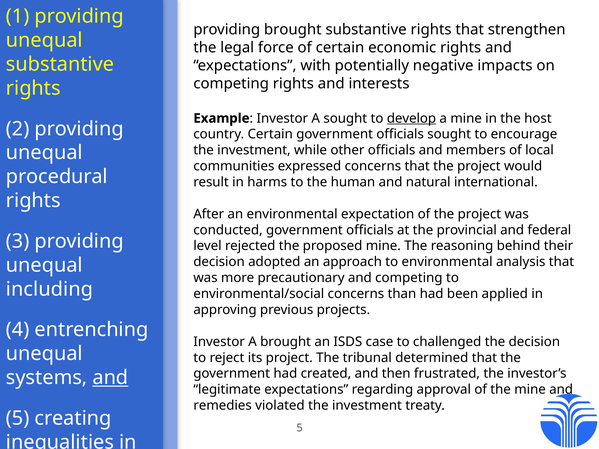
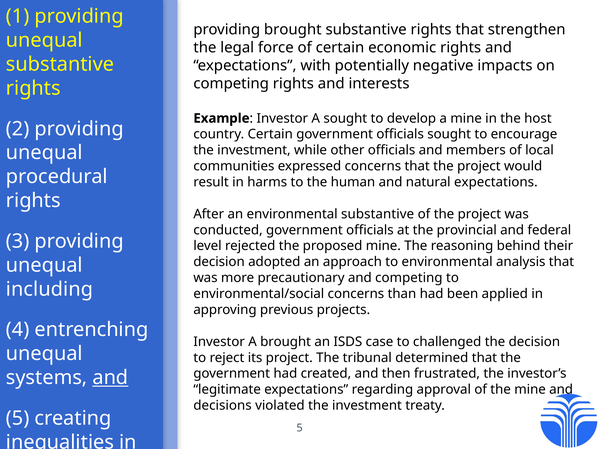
develop underline: present -> none
natural international: international -> expectations
environmental expectation: expectation -> substantive
remedies: remedies -> decisions
